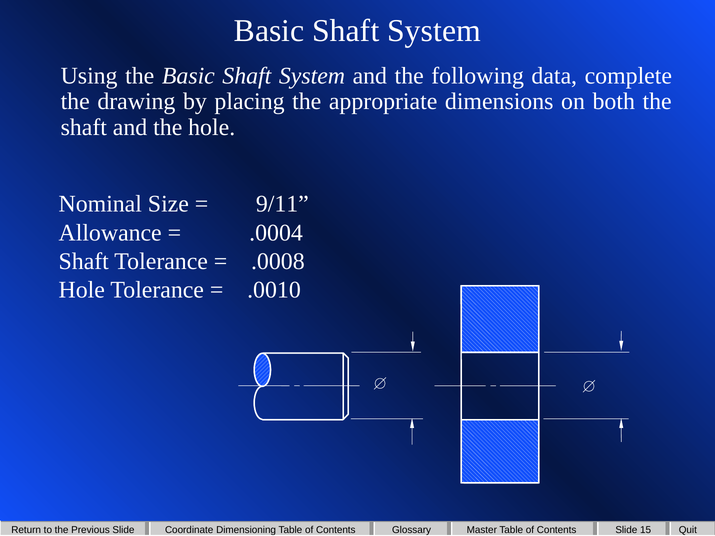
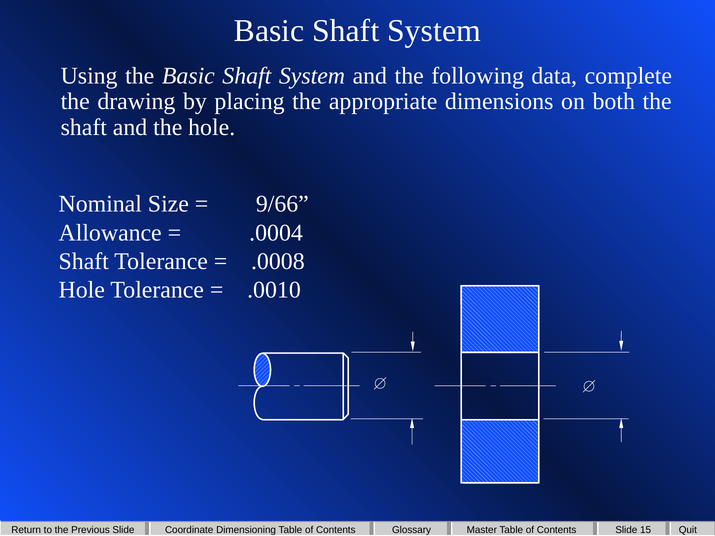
9/11: 9/11 -> 9/66
